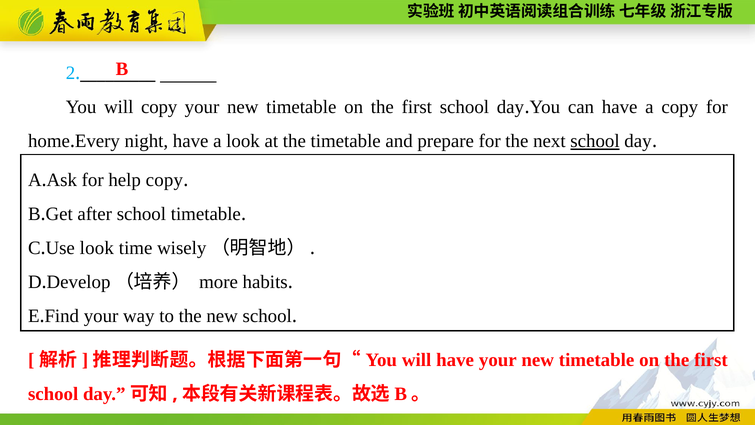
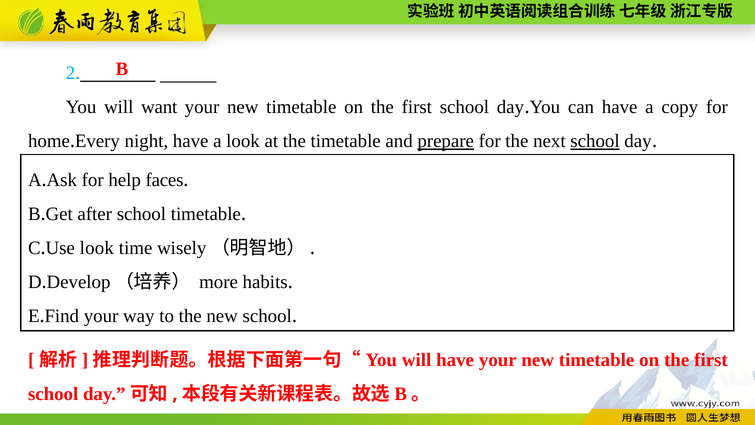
will copy: copy -> want
prepare underline: none -> present
help copy: copy -> faces
